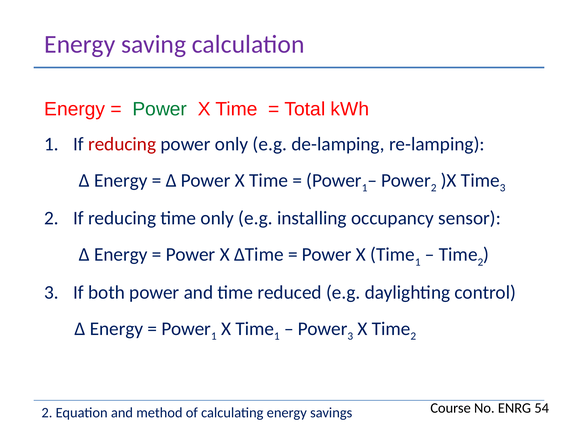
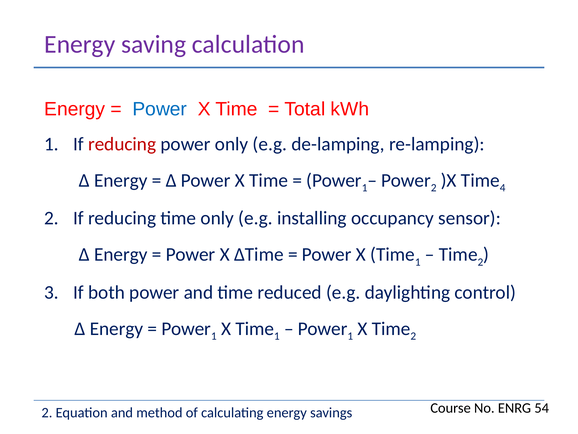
Power at (160, 109) colour: green -> blue
Time 3: 3 -> 4
3 at (350, 336): 3 -> 1
